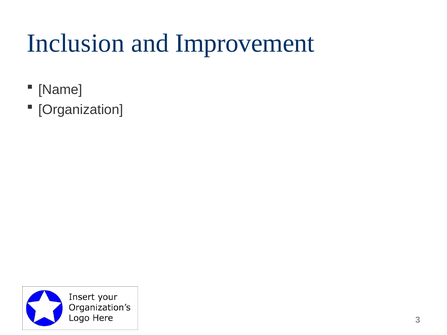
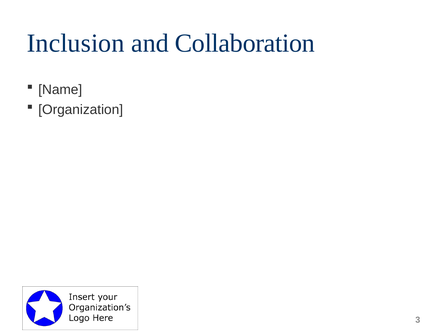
Improvement: Improvement -> Collaboration
